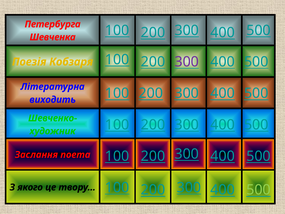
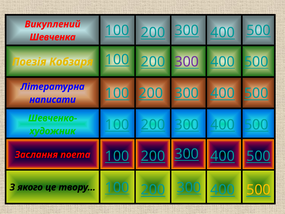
Петербурга: Петербурга -> Викуплений
виходить: виходить -> написати
500 at (258, 190) colour: light green -> yellow
